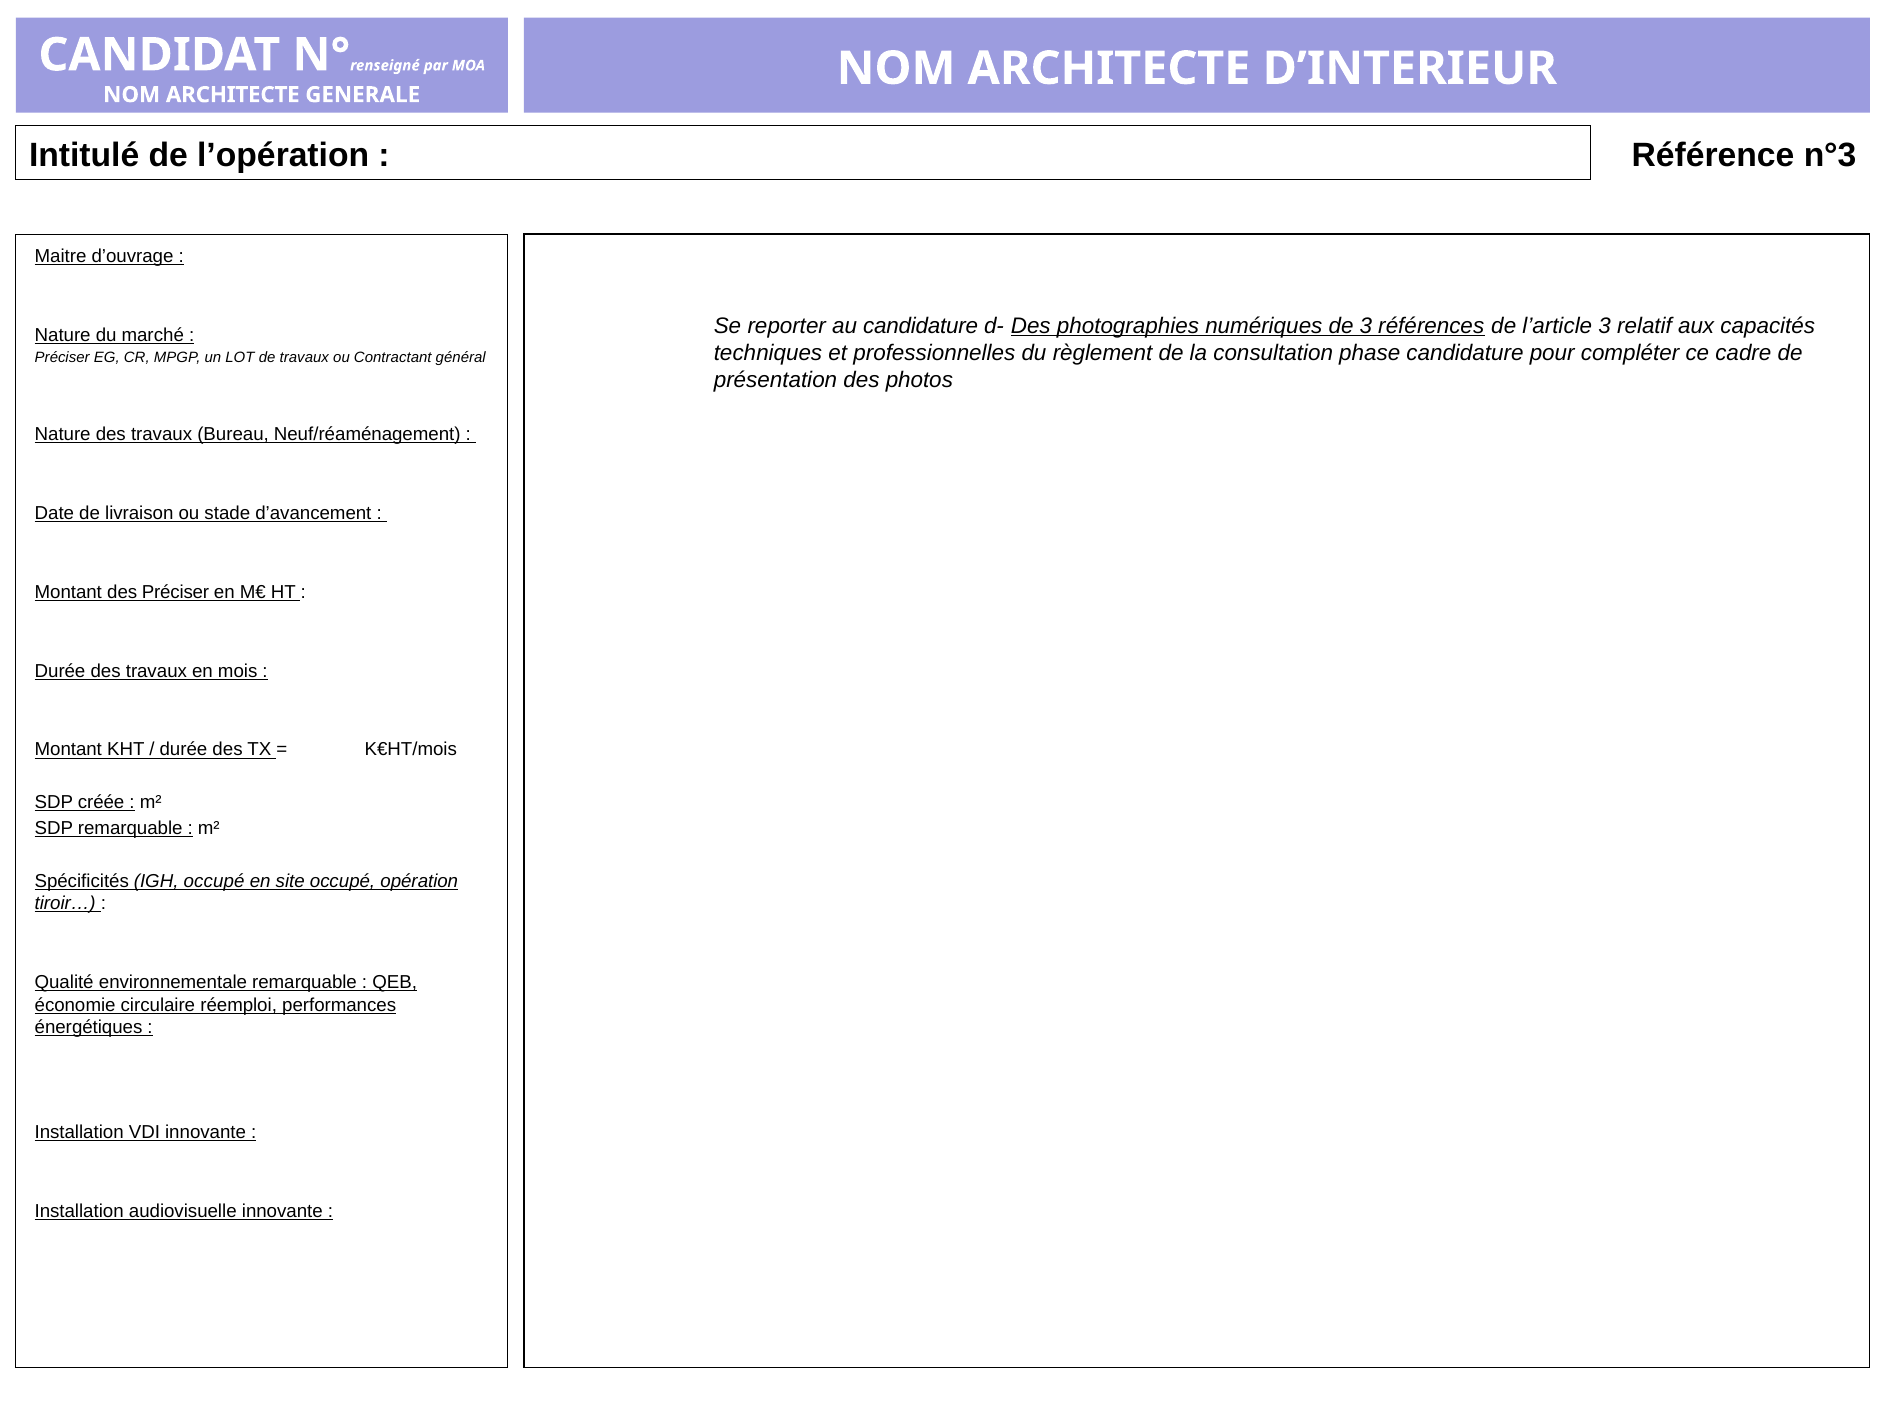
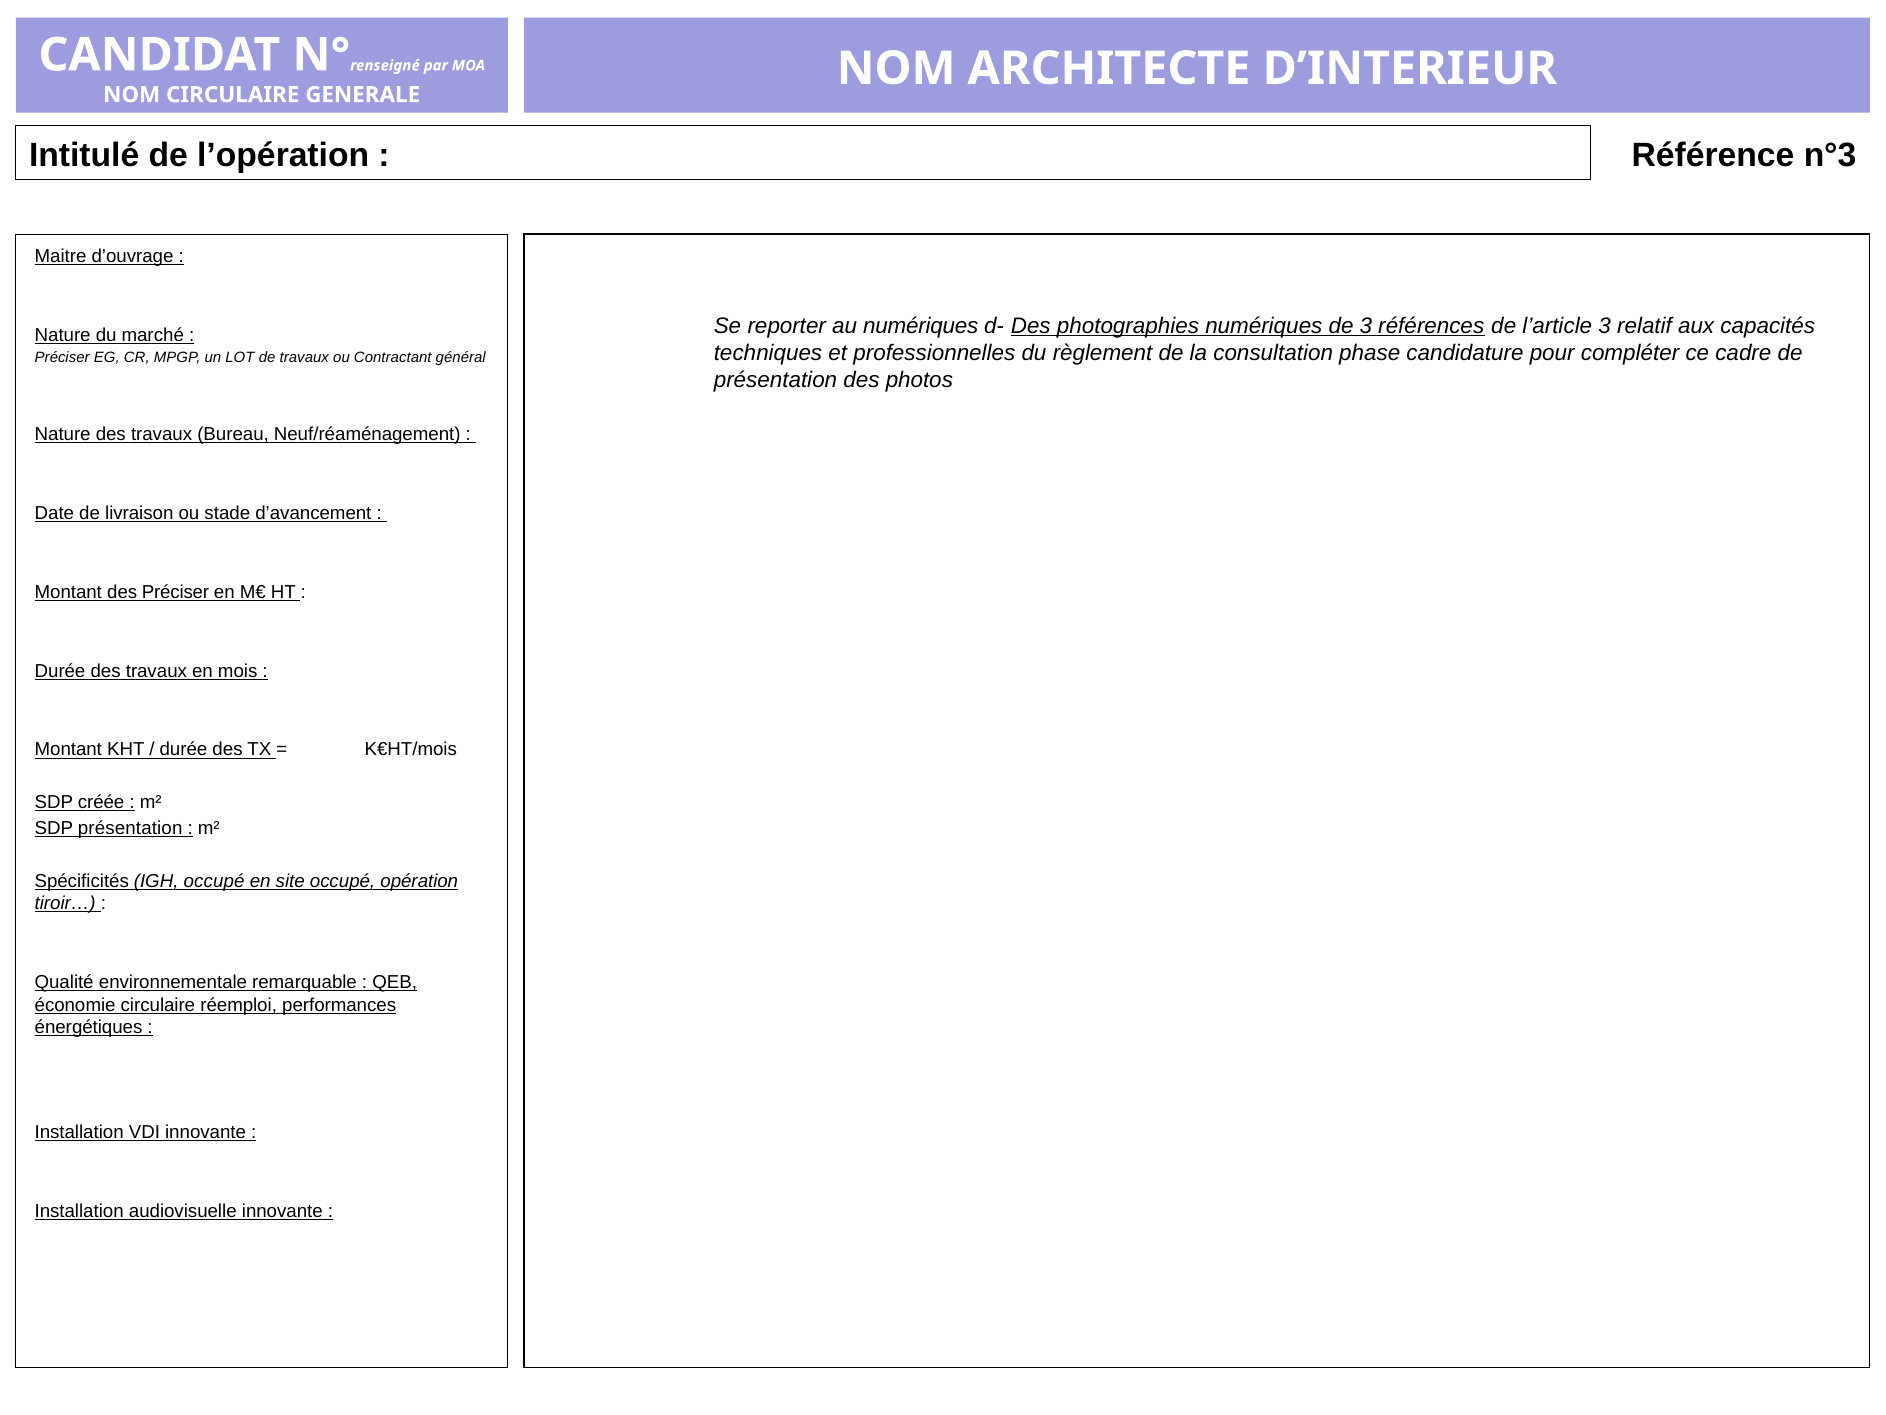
ARCHITECTE at (233, 95): ARCHITECTE -> CIRCULAIRE
au candidature: candidature -> numériques
SDP remarquable: remarquable -> présentation
